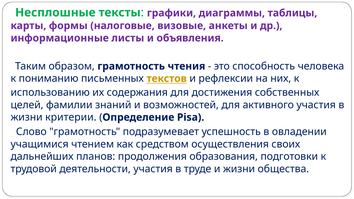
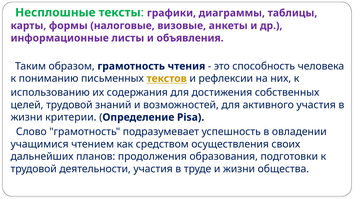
целей фамилии: фамилии -> трудовой
